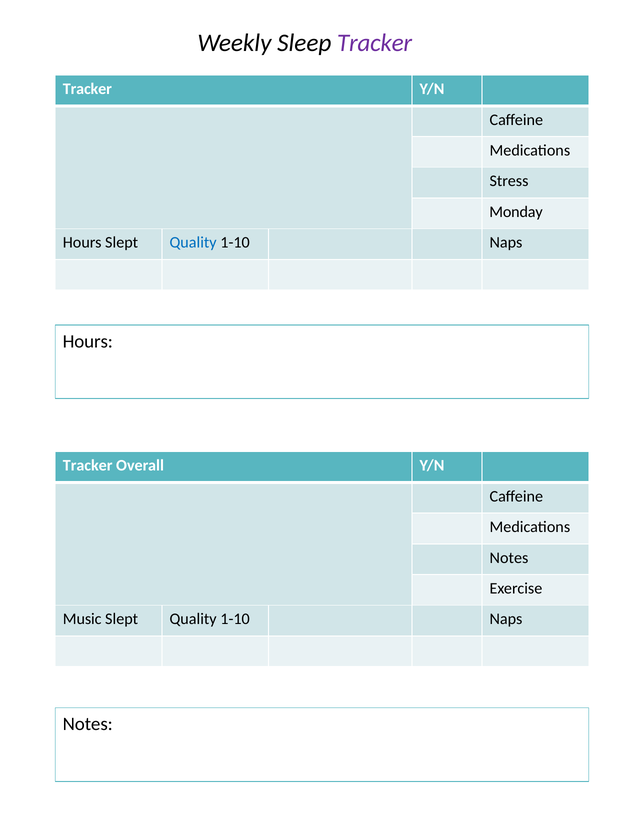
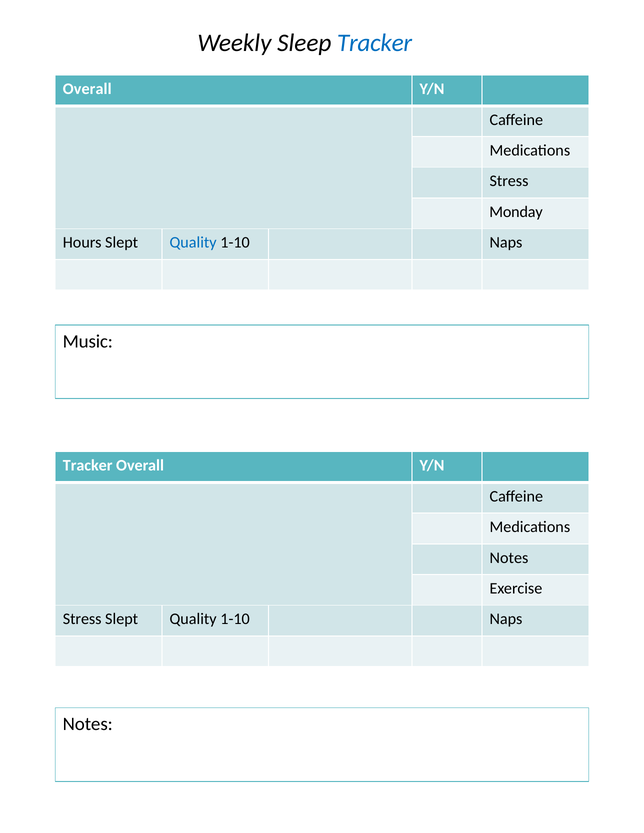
Tracker at (375, 43) colour: purple -> blue
Tracker at (87, 89): Tracker -> Overall
Hours at (88, 342): Hours -> Music
Music at (82, 619): Music -> Stress
